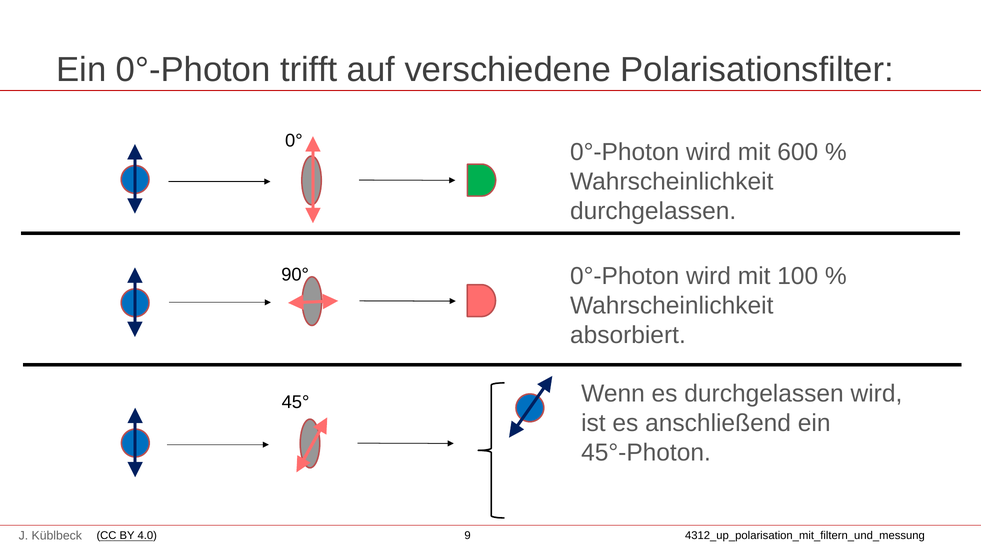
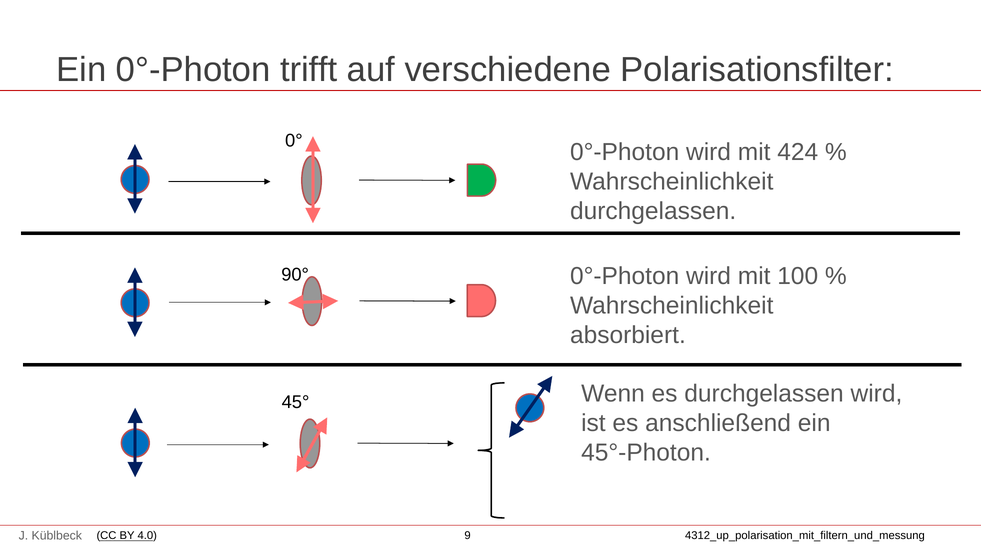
600: 600 -> 424
